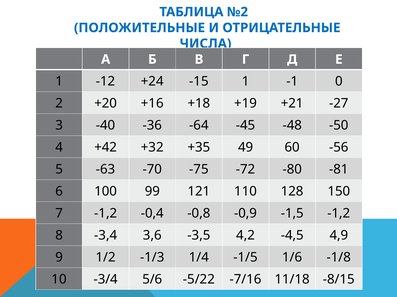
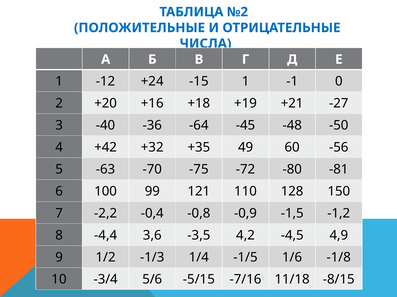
7 -1,2: -1,2 -> -2,2
-3,4: -3,4 -> -4,4
-5/22: -5/22 -> -5/15
